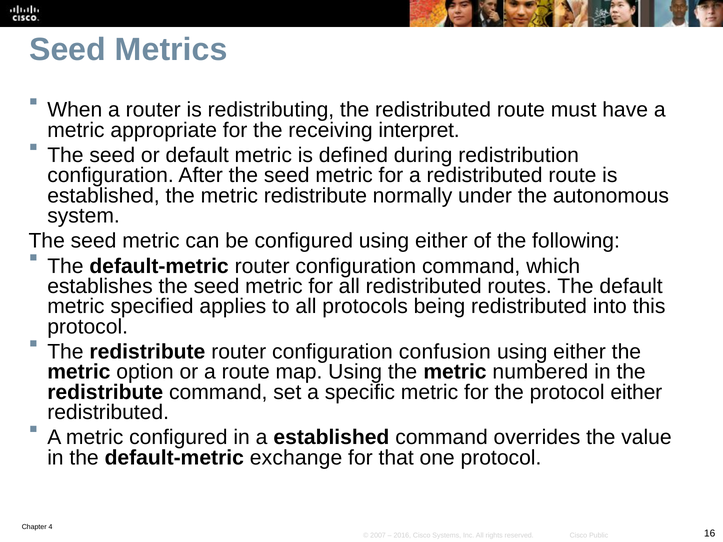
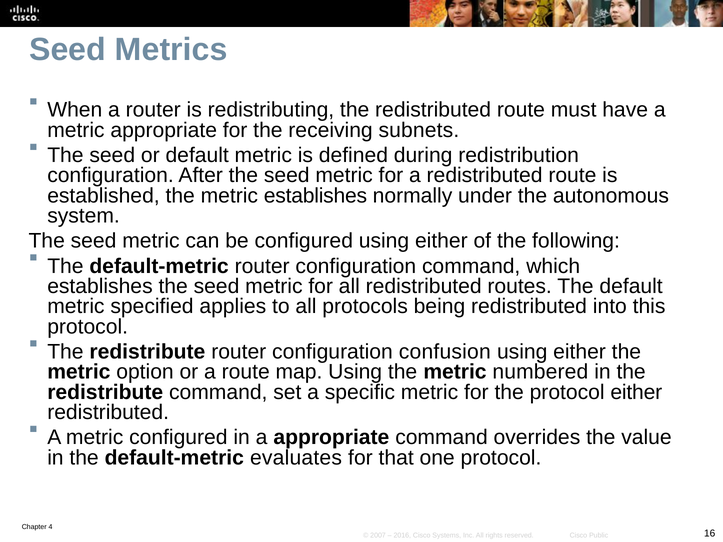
interpret: interpret -> subnets
metric redistribute: redistribute -> establishes
a established: established -> appropriate
exchange: exchange -> evaluates
